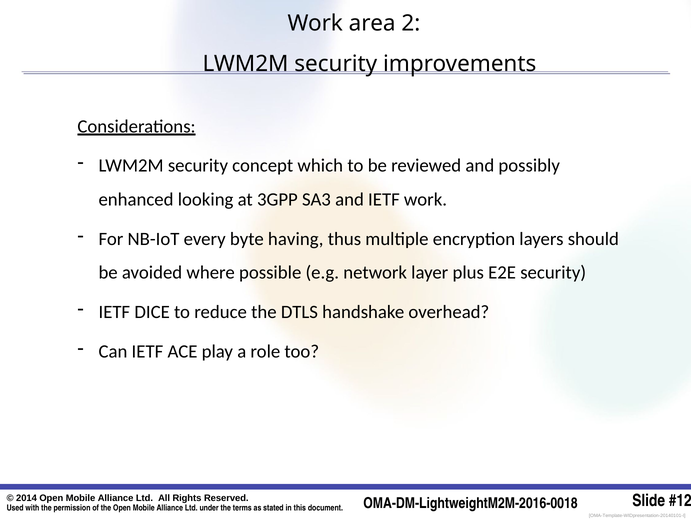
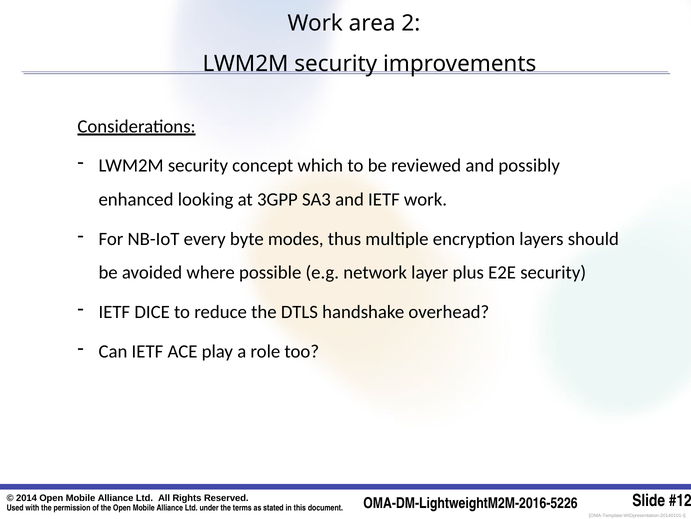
having: having -> modes
OMA-DM-LightweightM2M-2016-0018: OMA-DM-LightweightM2M-2016-0018 -> OMA-DM-LightweightM2M-2016-5226
